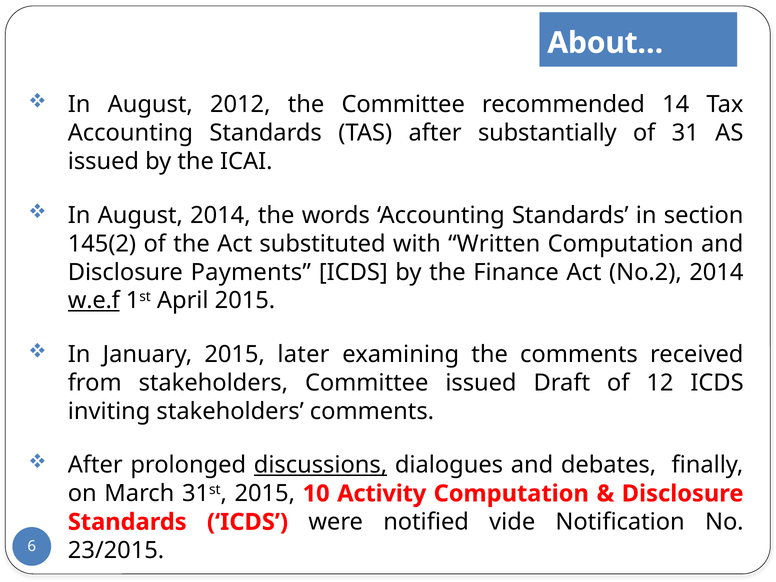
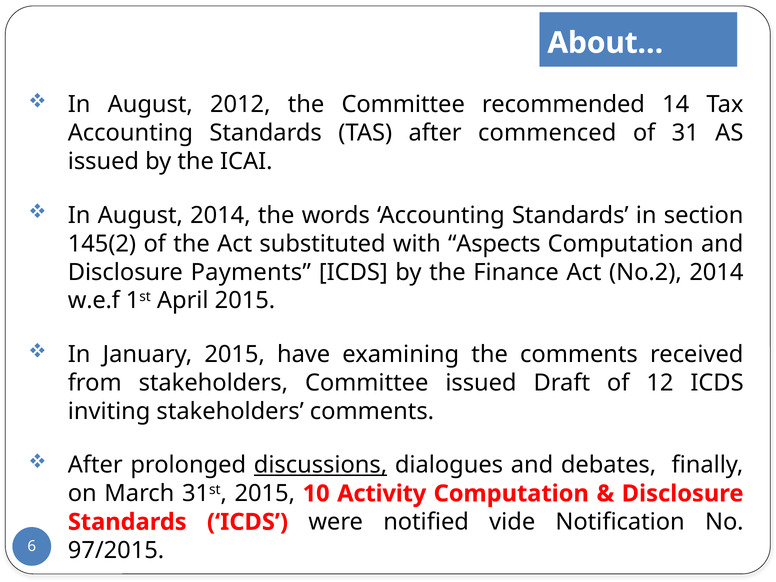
substantially: substantially -> commenced
Written: Written -> Aspects
w.e.f underline: present -> none
2015 later: later -> have
23/2015: 23/2015 -> 97/2015
